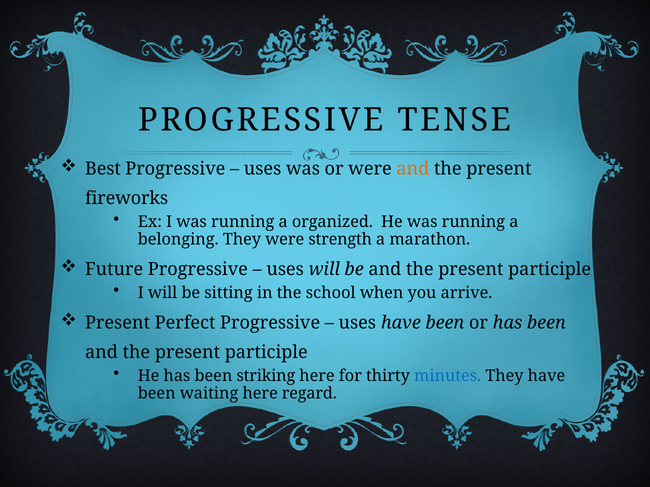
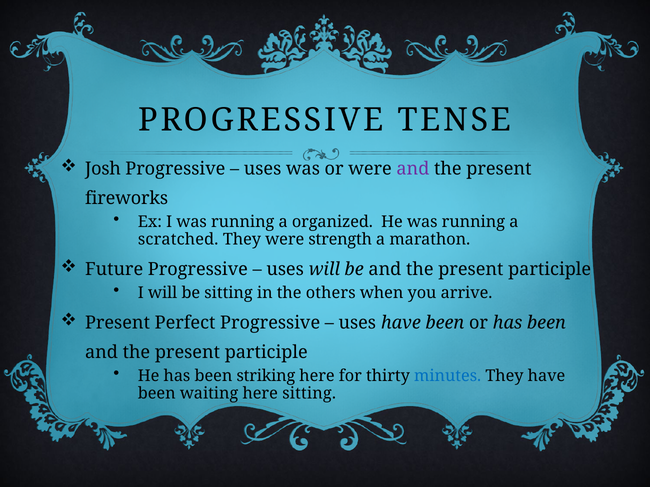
Best: Best -> Josh
and at (413, 169) colour: orange -> purple
belonging: belonging -> scratched
school: school -> others
here regard: regard -> sitting
